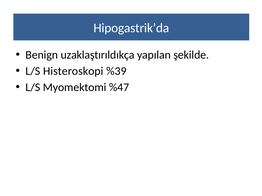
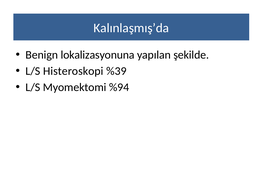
Hipogastrik’da: Hipogastrik’da -> Kalınlaşmış’da
uzaklaştırıldıkça: uzaklaştırıldıkça -> lokalizasyonuna
%47: %47 -> %94
